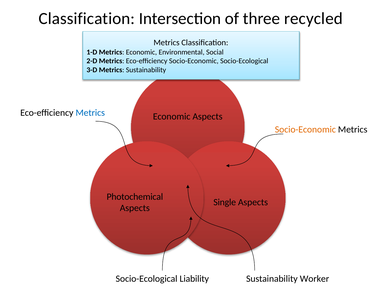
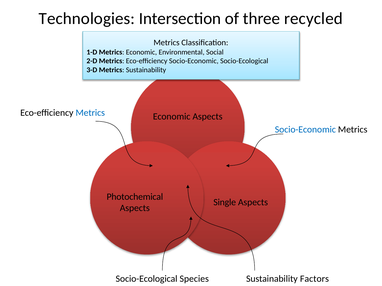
Classification at (87, 19): Classification -> Technologies
Socio-Economic at (305, 130) colour: orange -> blue
Liability: Liability -> Species
Worker: Worker -> Factors
